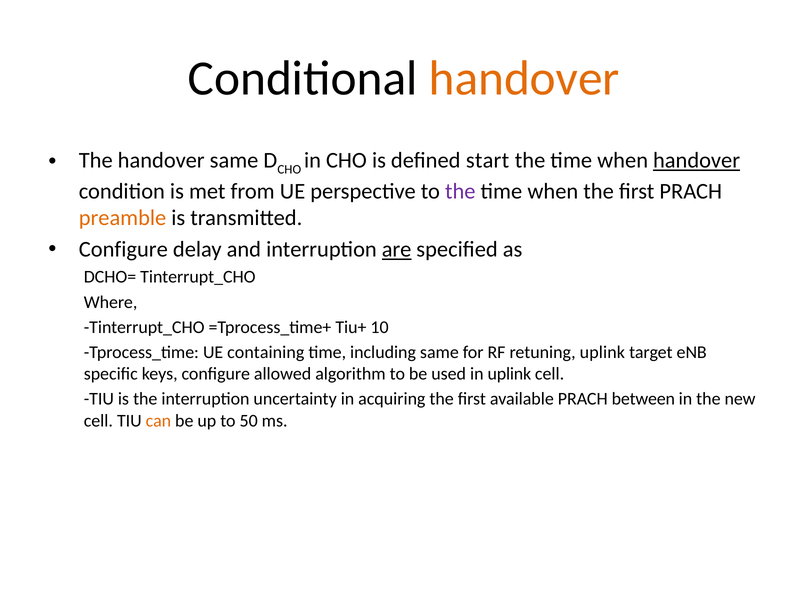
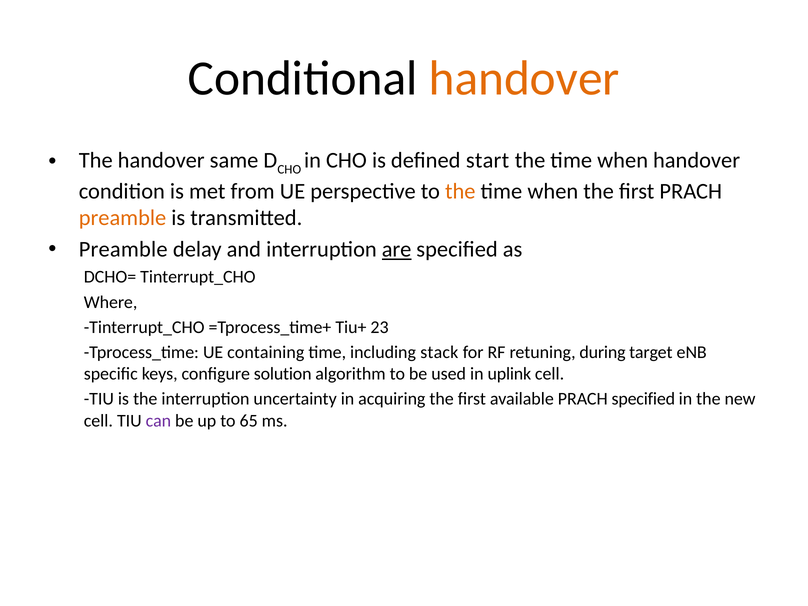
handover at (697, 160) underline: present -> none
the at (460, 191) colour: purple -> orange
Configure at (123, 249): Configure -> Preamble
10: 10 -> 23
including same: same -> stack
retuning uplink: uplink -> during
allowed: allowed -> solution
PRACH between: between -> specified
can colour: orange -> purple
50: 50 -> 65
